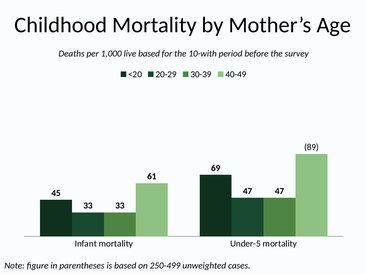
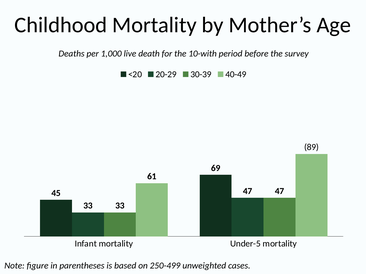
live based: based -> death
